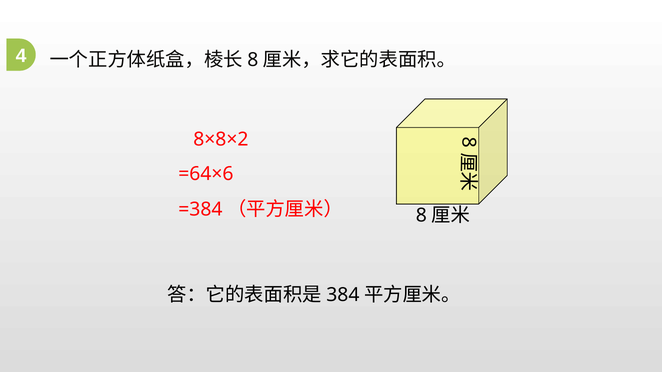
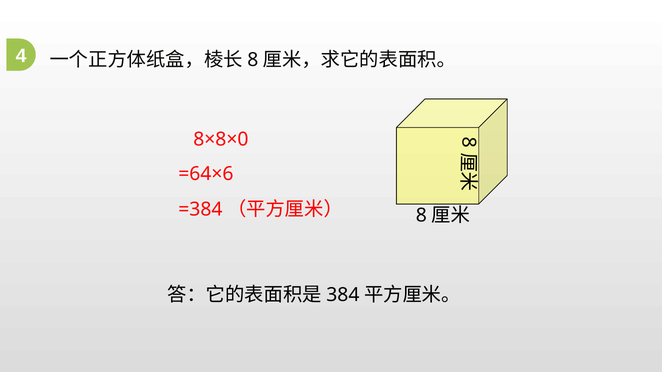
8×8×2: 8×8×2 -> 8×8×0
